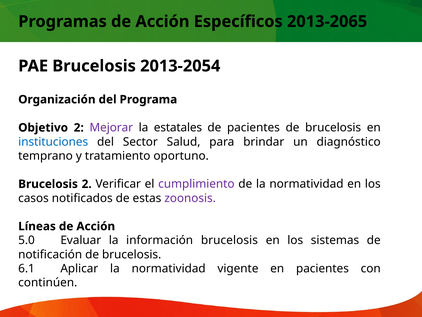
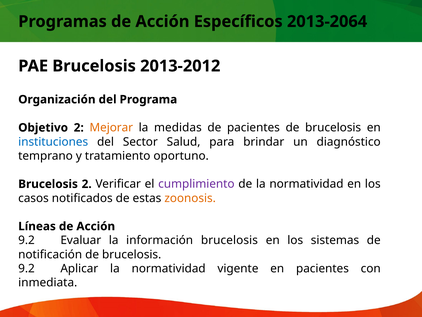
2013-2065: 2013-2065 -> 2013-2064
2013-2054: 2013-2054 -> 2013-2012
Mejorar colour: purple -> orange
estatales: estatales -> medidas
zoonosis colour: purple -> orange
5.0 at (27, 240): 5.0 -> 9.2
6.1 at (27, 268): 6.1 -> 9.2
continúen: continúen -> inmediata
